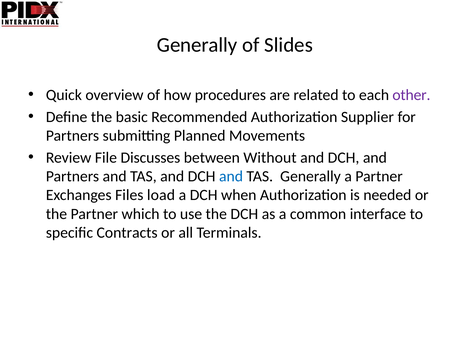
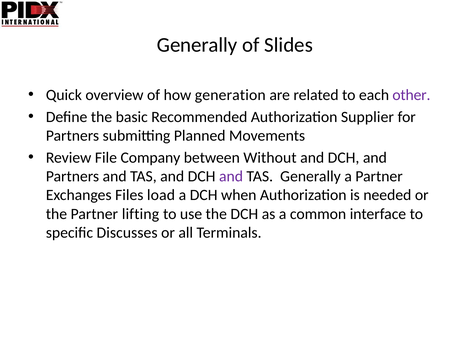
procedures: procedures -> generation
Discusses: Discusses -> Company
and at (231, 177) colour: blue -> purple
which: which -> lifting
Contracts: Contracts -> Discusses
